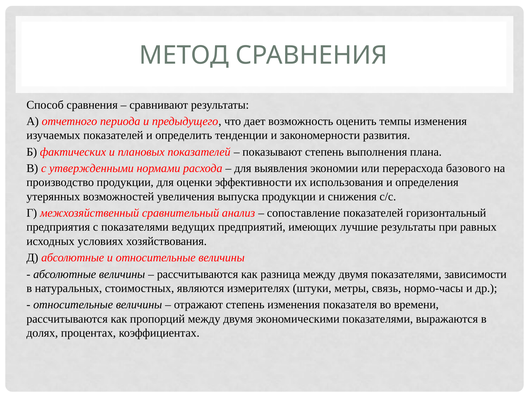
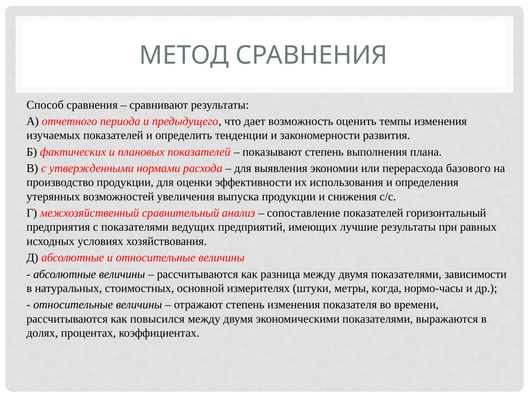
являются: являются -> основной
связь: связь -> когда
пропорций: пропорций -> повысился
